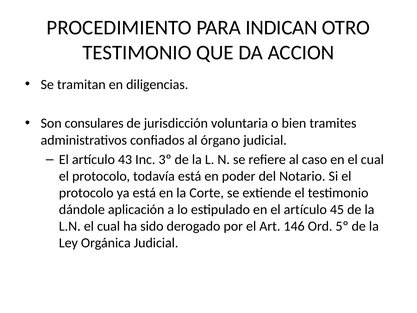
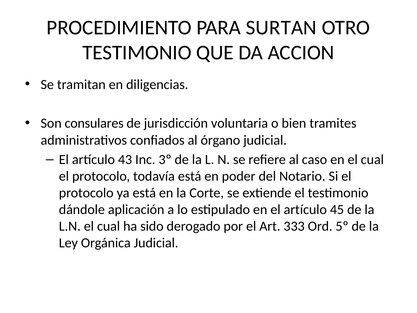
INDICAN: INDICAN -> SURTAN
146: 146 -> 333
